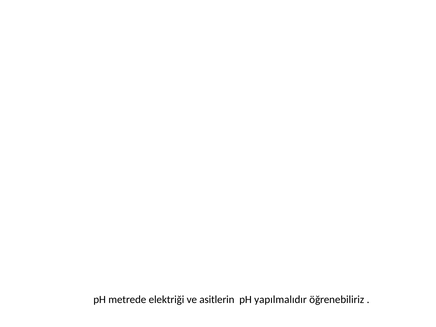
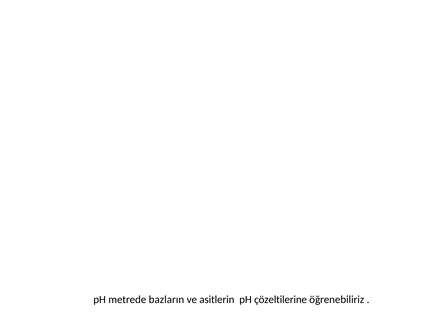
elektriği: elektriği -> bazların
yapılmalıdır: yapılmalıdır -> çözeltilerine
